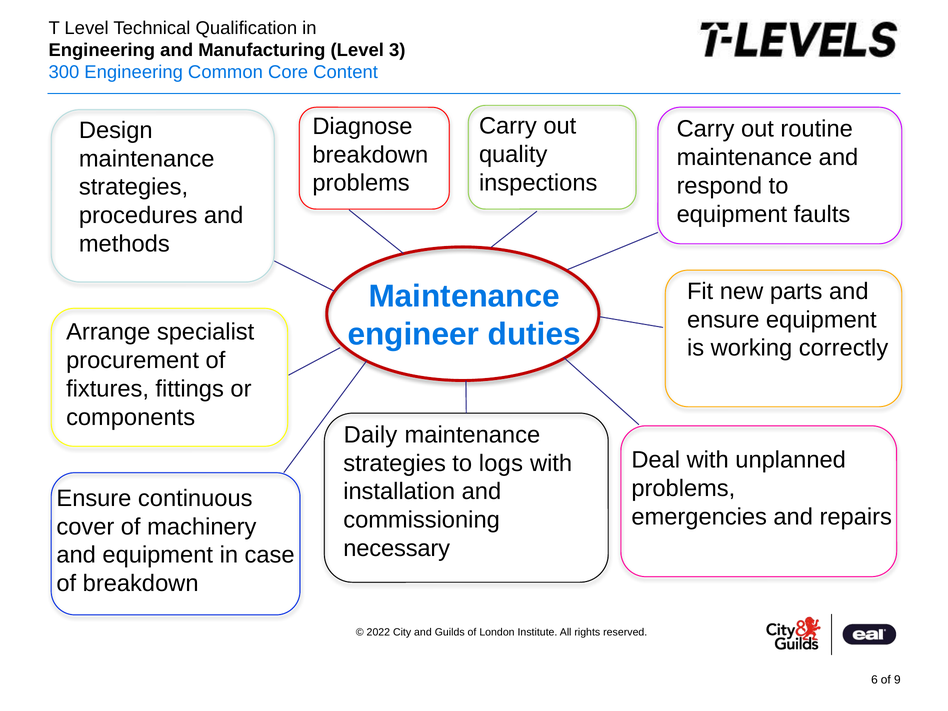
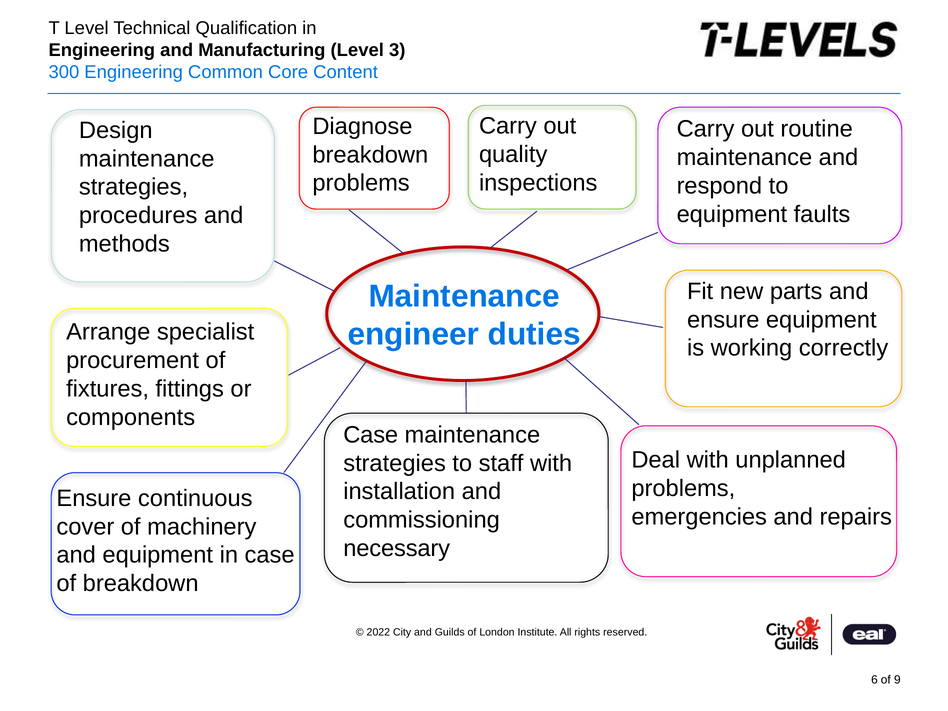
Daily at (371, 435): Daily -> Case
logs: logs -> staff
